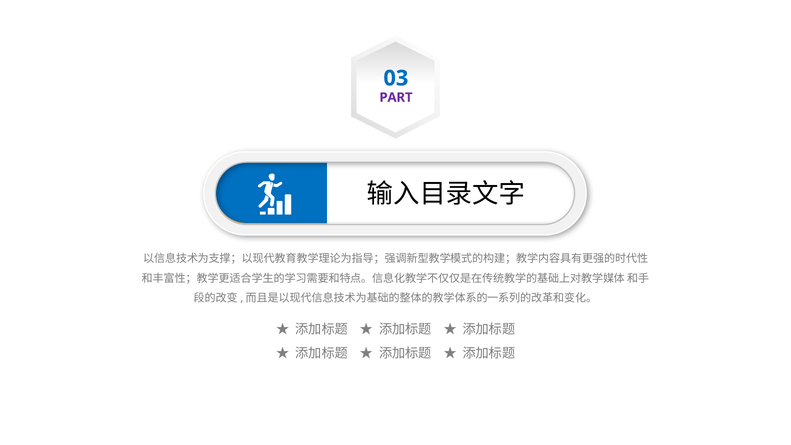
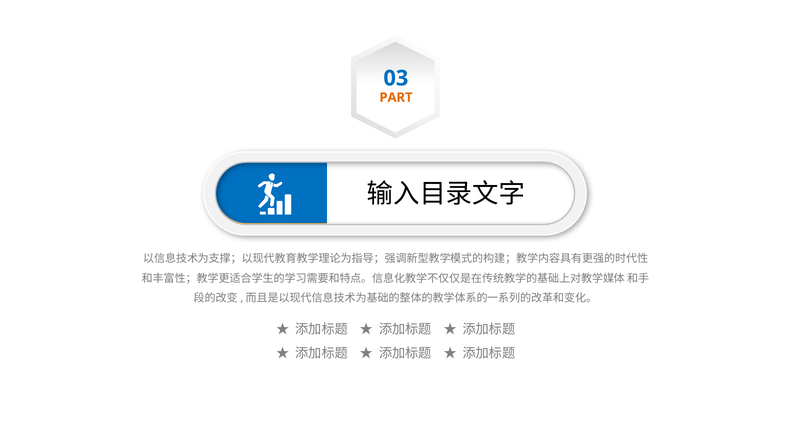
PART colour: purple -> orange
